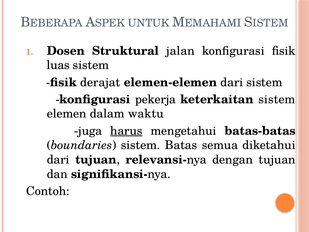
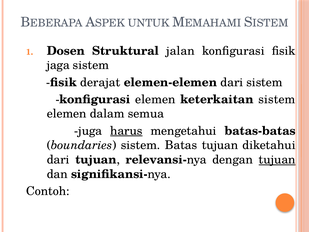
luas: luas -> jaga
konfigurasi pekerja: pekerja -> elemen
waktu: waktu -> semua
Batas semua: semua -> tujuan
tujuan at (277, 160) underline: none -> present
